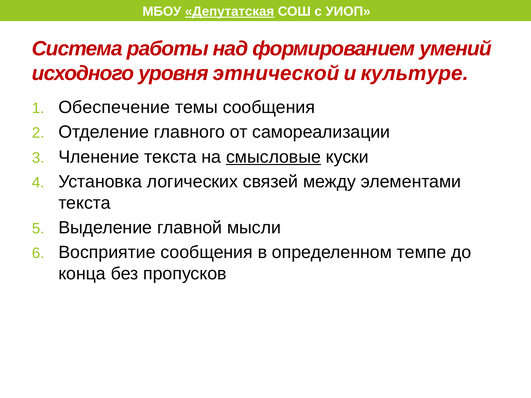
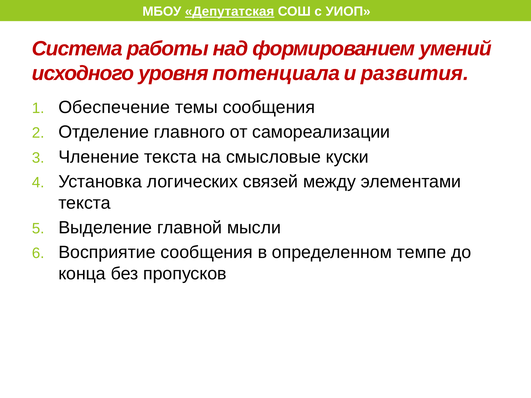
этнической: этнической -> потенциала
культуре: культуре -> развития
смысловые underline: present -> none
